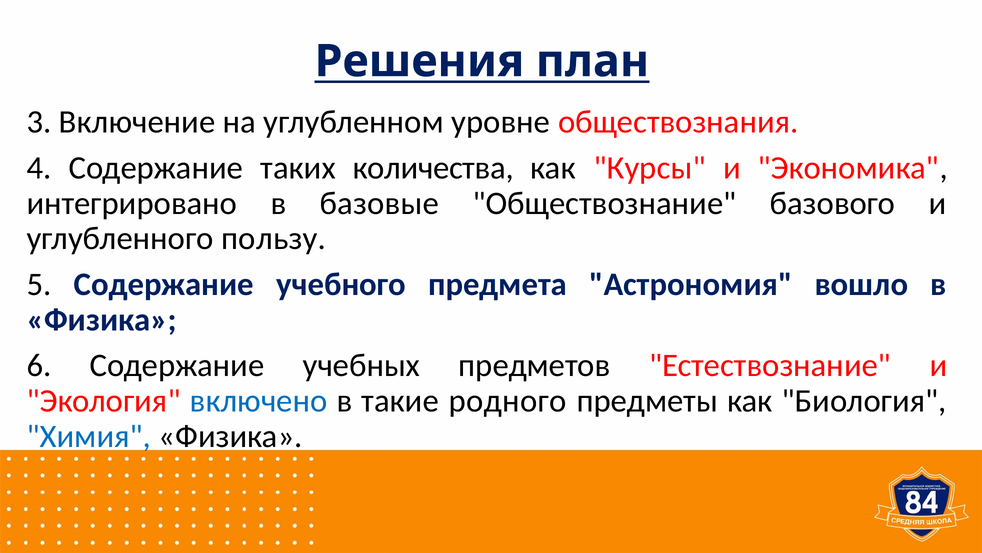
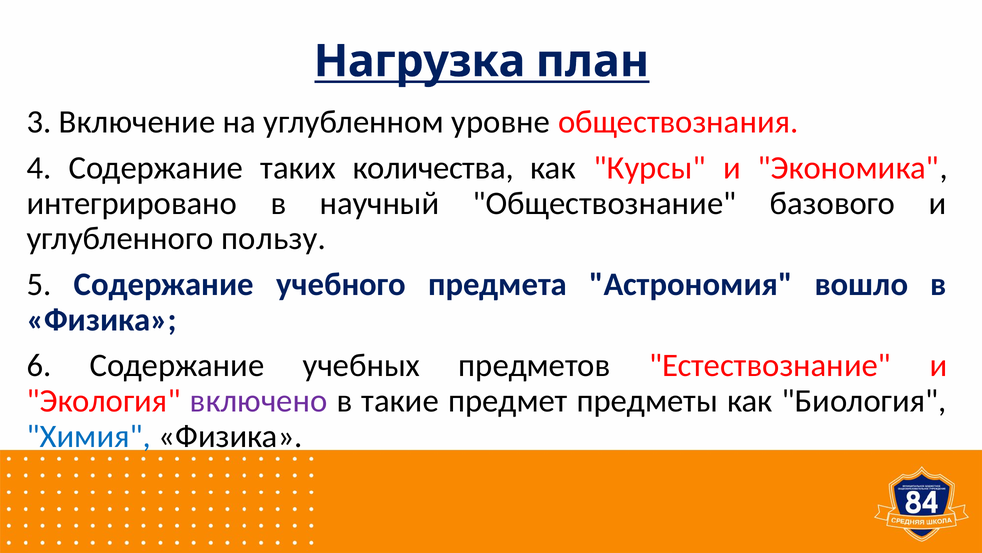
Решения: Решения -> Нагрузка
базовые: базовые -> научный
включено colour: blue -> purple
родного: родного -> предмет
